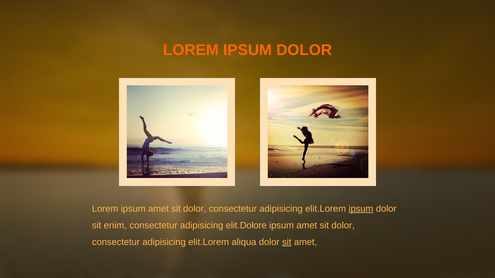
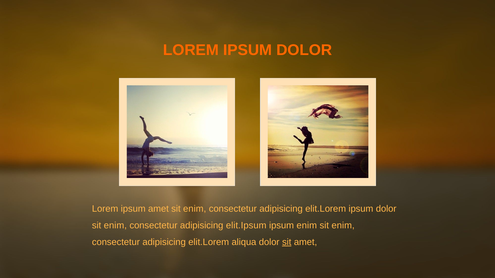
dolor at (195, 209): dolor -> enim
ipsum at (361, 209) underline: present -> none
elit.Dolore: elit.Dolore -> elit.Ipsum
amet at (307, 226): amet -> enim
dolor at (343, 226): dolor -> enim
